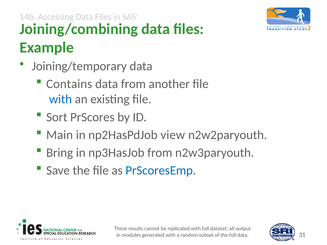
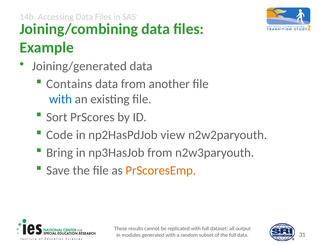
Joining/temporary: Joining/temporary -> Joining/generated
Main: Main -> Code
PrScoresEmp colour: blue -> orange
